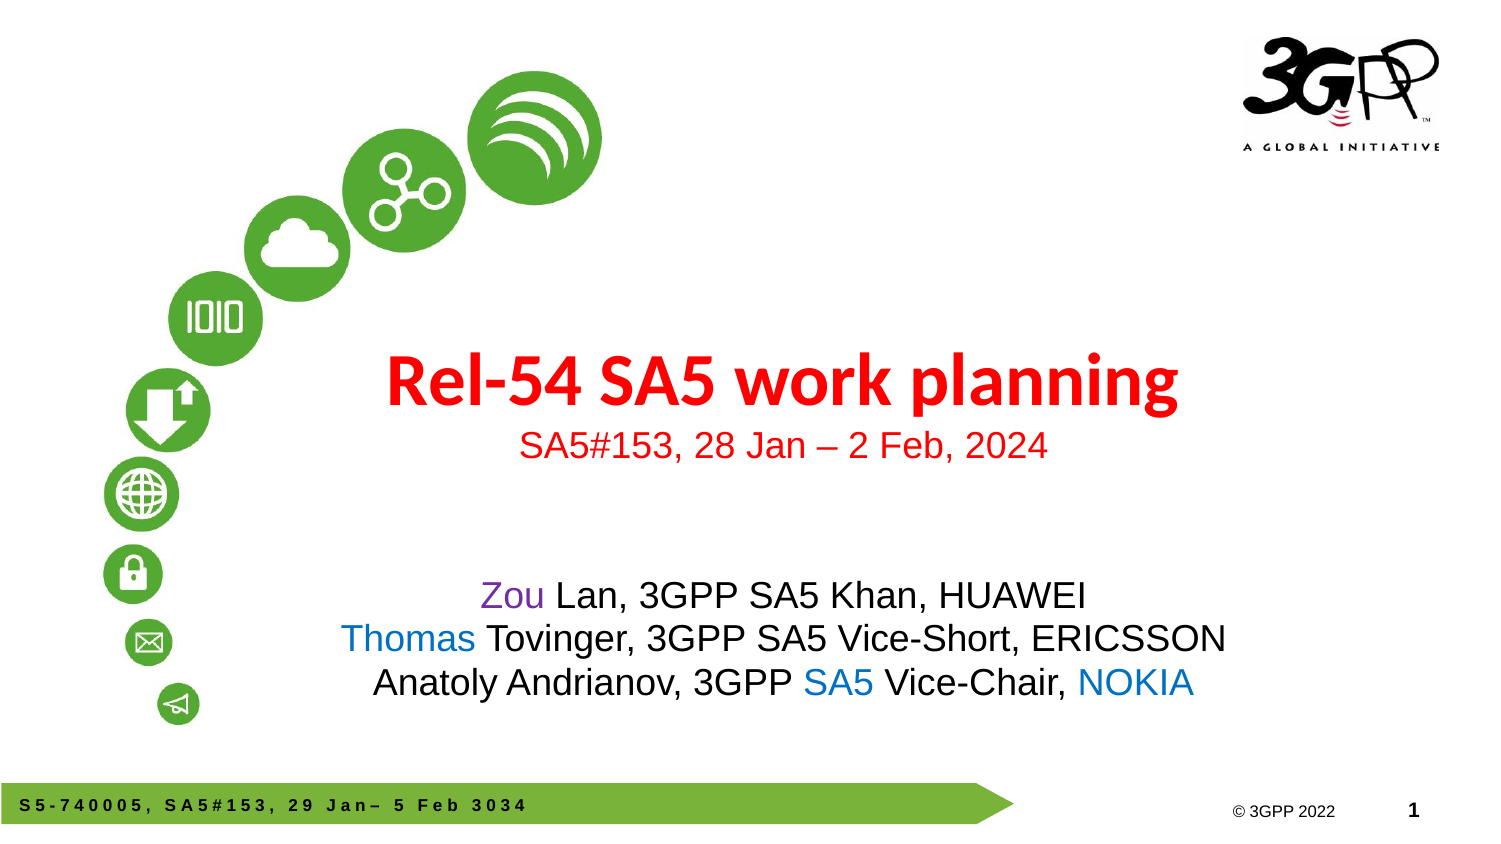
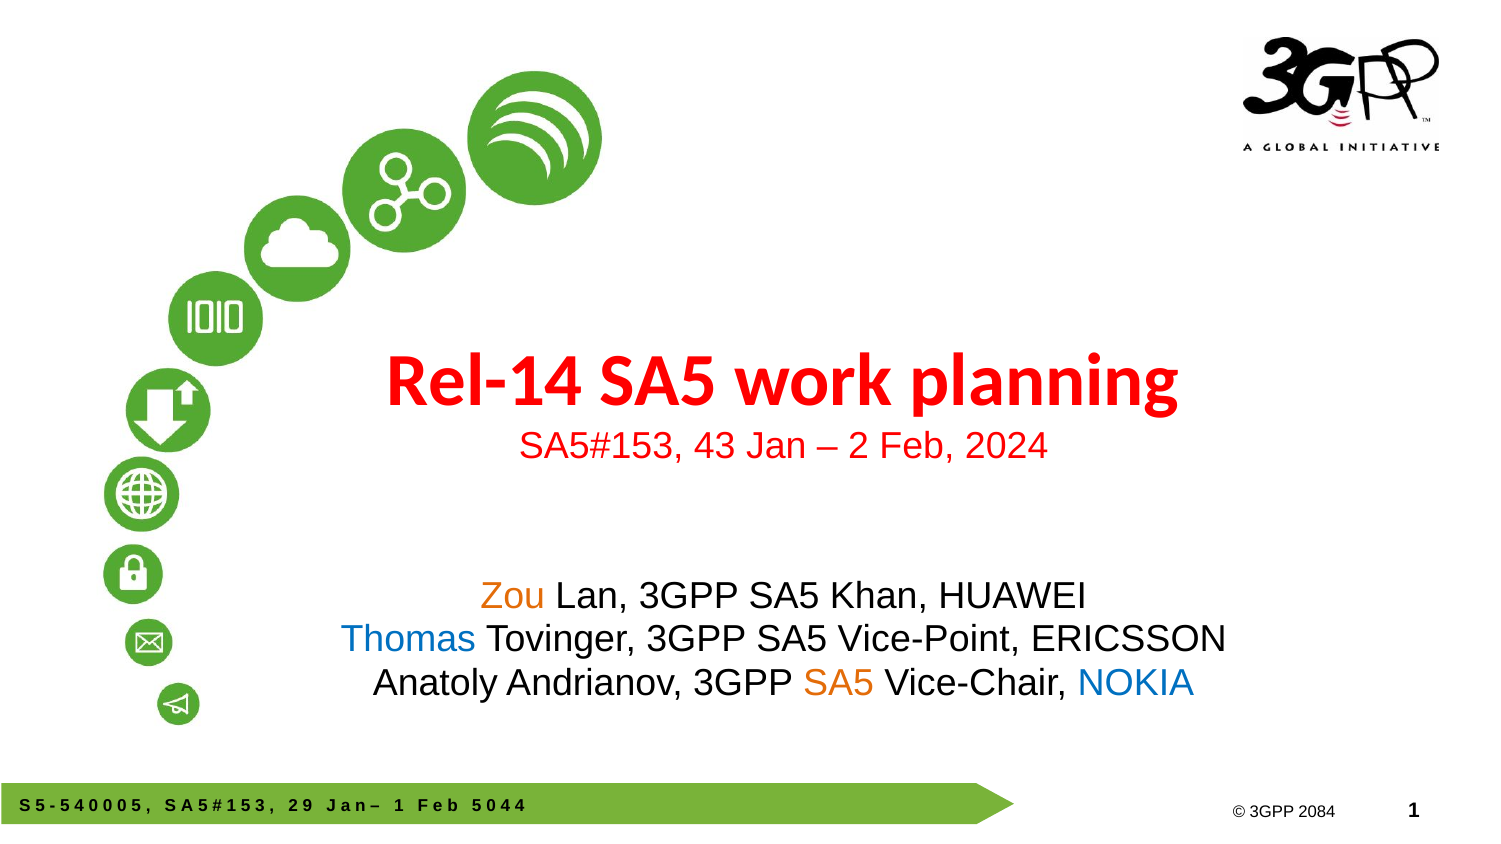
Rel-54: Rel-54 -> Rel-14
28: 28 -> 43
Zou colour: purple -> orange
Vice-Short: Vice-Short -> Vice-Point
SA5 at (838, 683) colour: blue -> orange
7 at (65, 806): 7 -> 5
5 at (399, 806): 5 -> 1
3 at (477, 806): 3 -> 5
3 at (505, 806): 3 -> 4
2022: 2022 -> 2084
